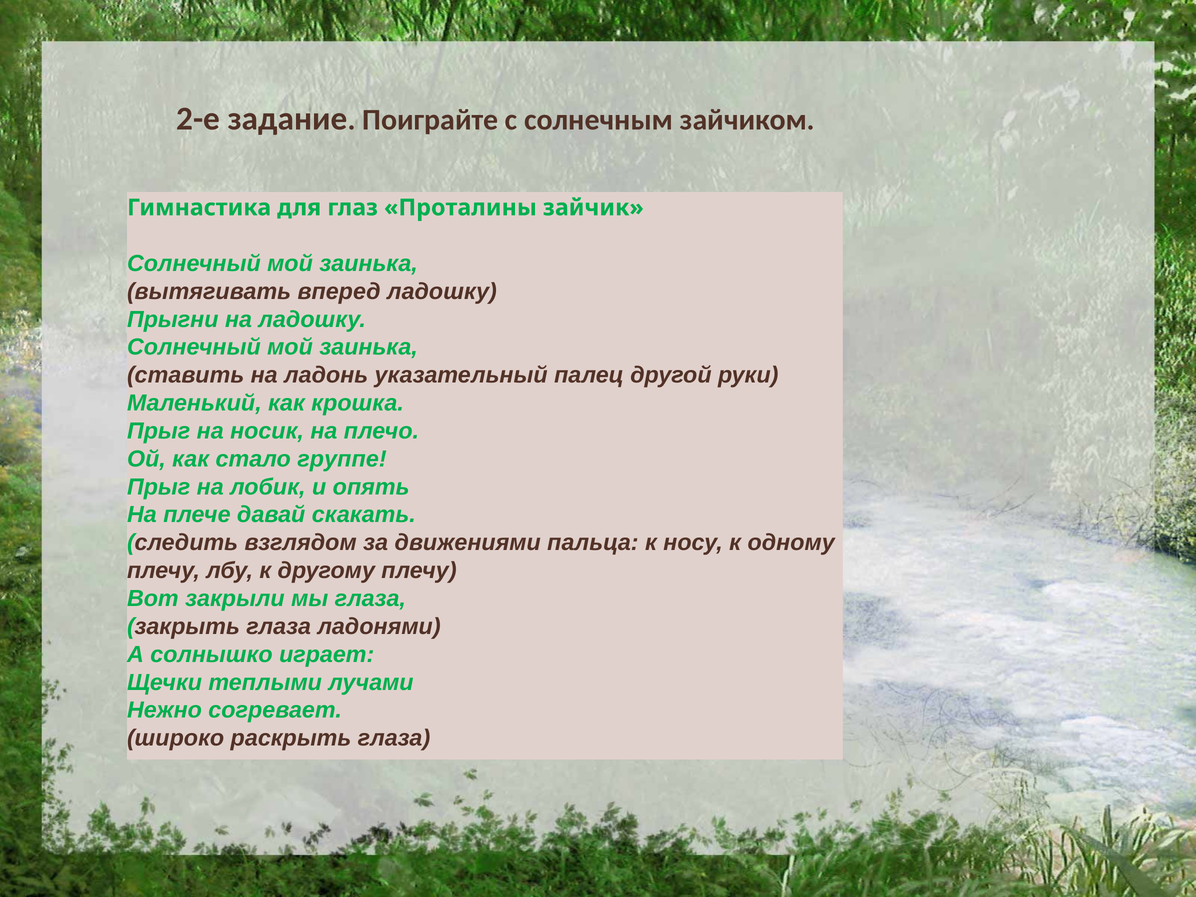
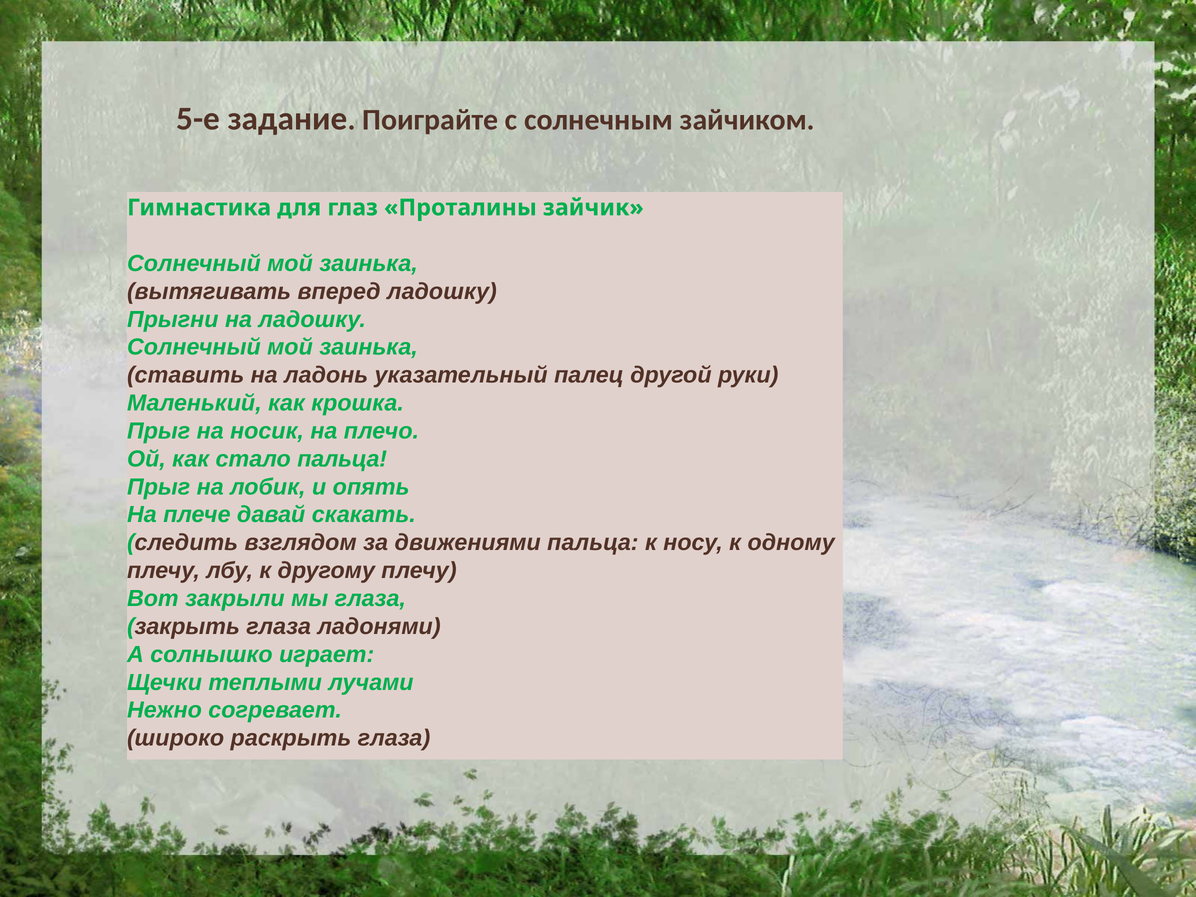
2-е: 2-е -> 5-е
стало группе: группе -> пальца
